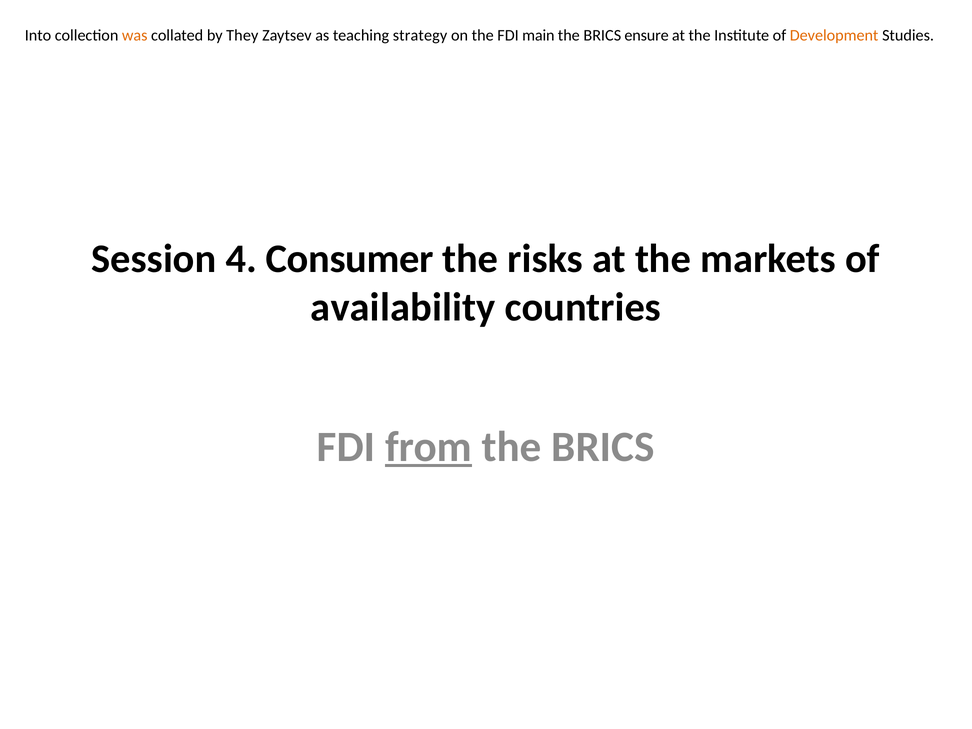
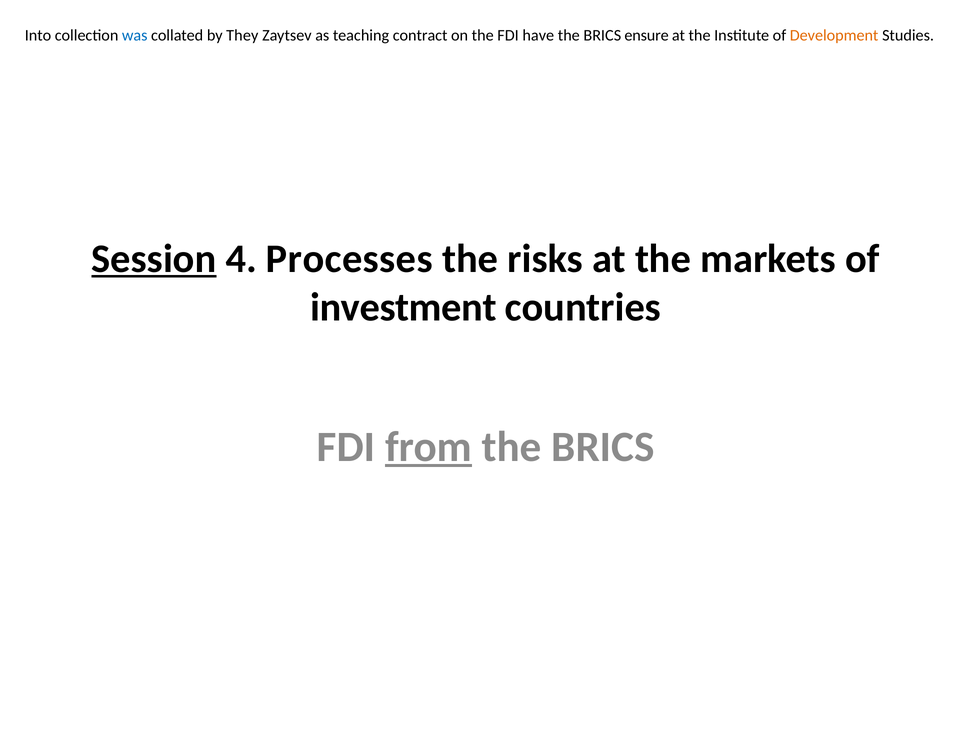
was colour: orange -> blue
strategy: strategy -> contract
main: main -> have
Session underline: none -> present
Consumer: Consumer -> Processes
availability: availability -> investment
